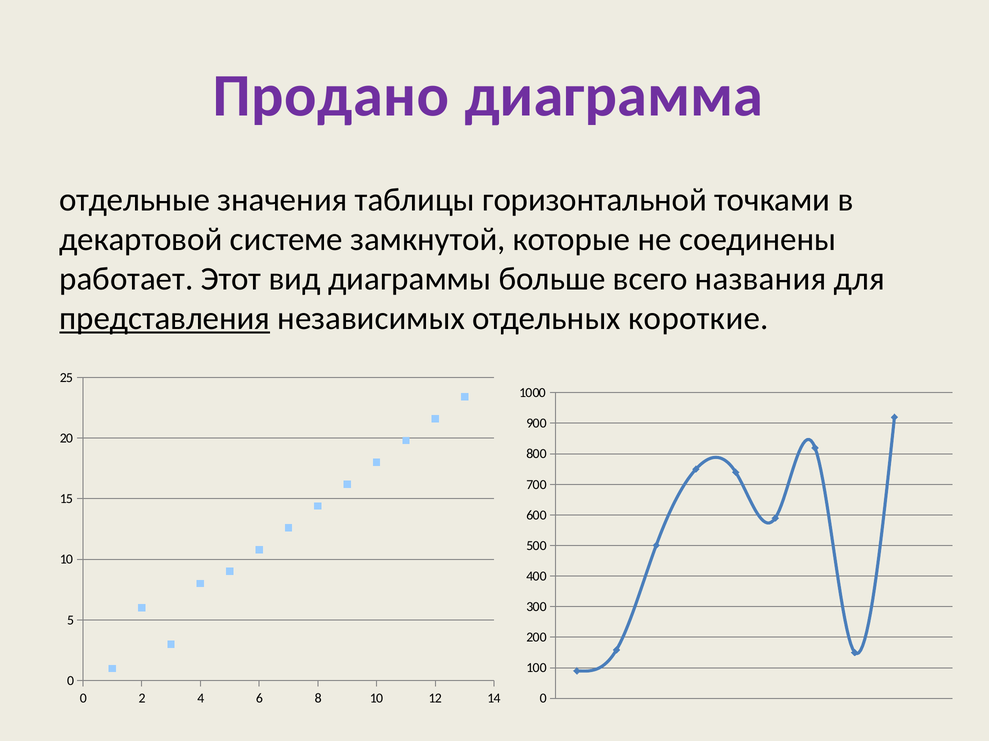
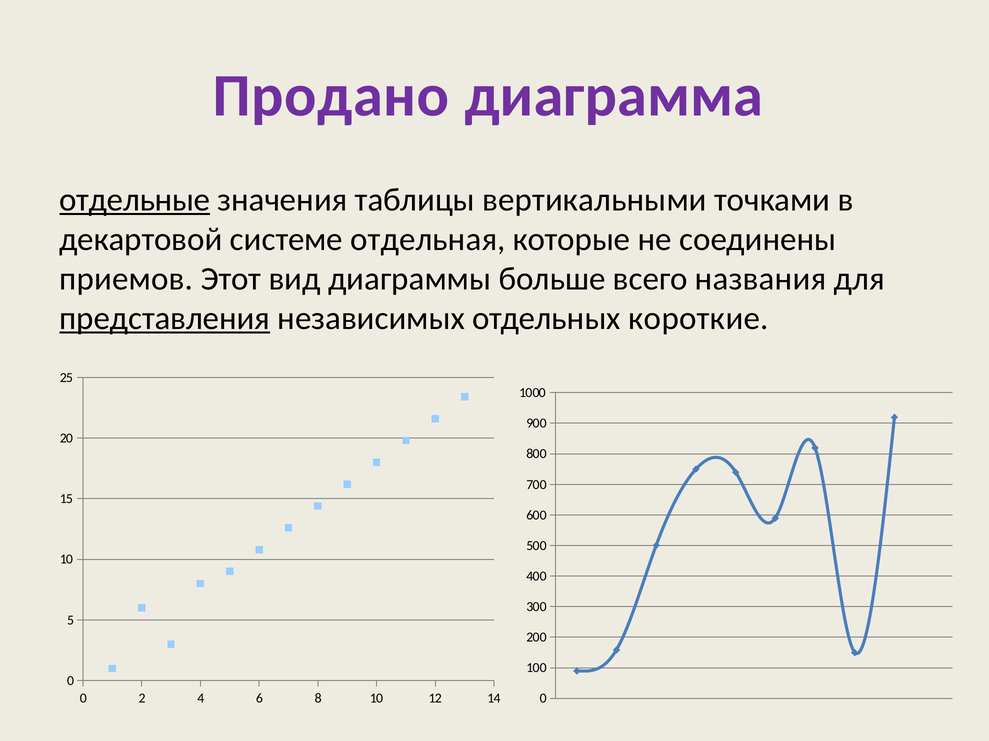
отдельные underline: none -> present
горизонтальной: горизонтальной -> вертикальными
замкнутой: замкнутой -> отдельная
работает: работает -> приемов
